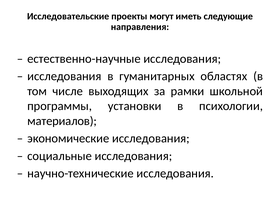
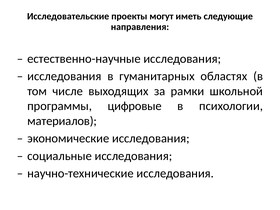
установки: установки -> цифровые
